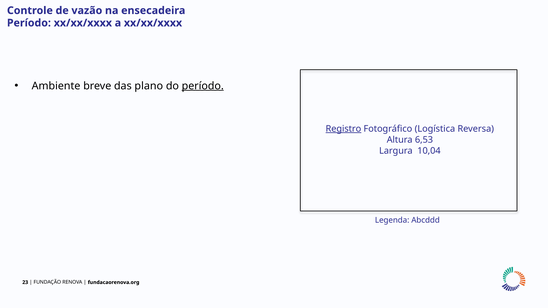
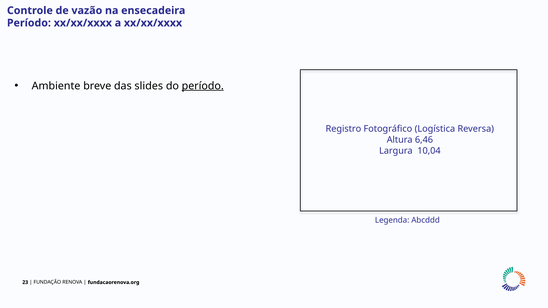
plano: plano -> slides
Registro underline: present -> none
6,53: 6,53 -> 6,46
